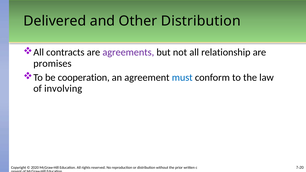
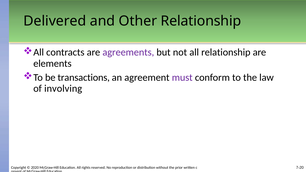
Other Distribution: Distribution -> Relationship
promises: promises -> elements
cooperation: cooperation -> transactions
must colour: blue -> purple
